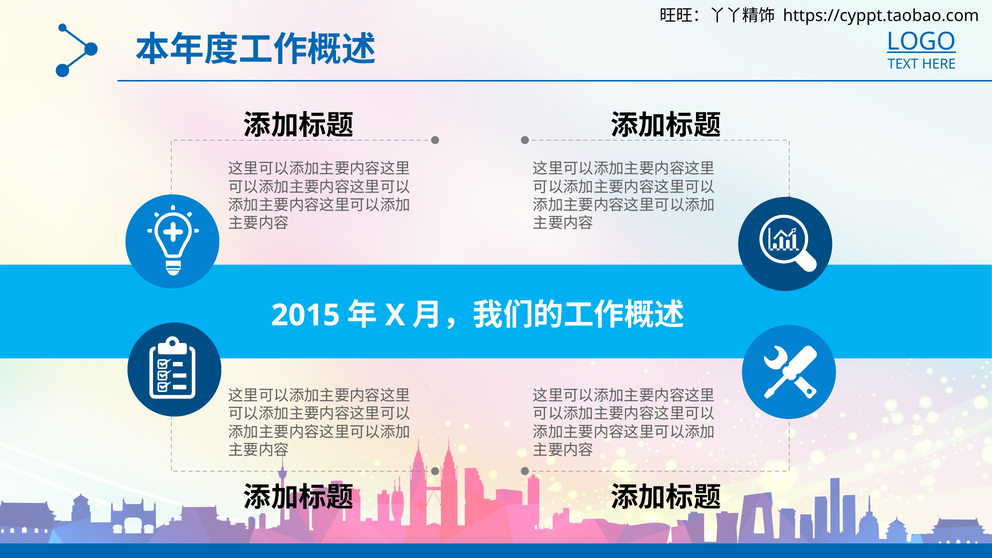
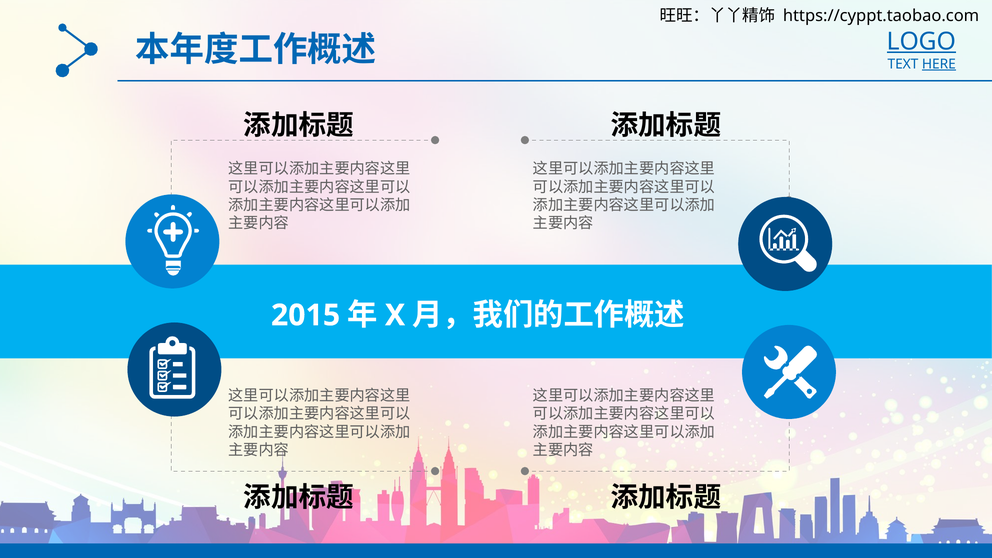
HERE underline: none -> present
